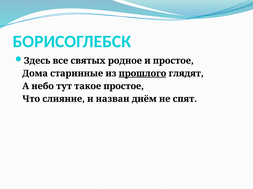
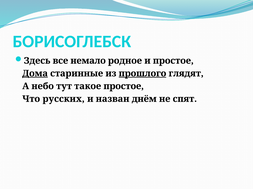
святых: святых -> немало
Дома underline: none -> present
слияние: слияние -> русских
